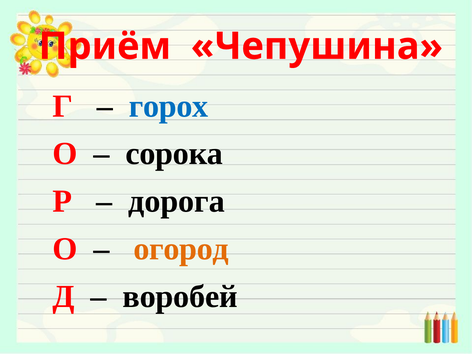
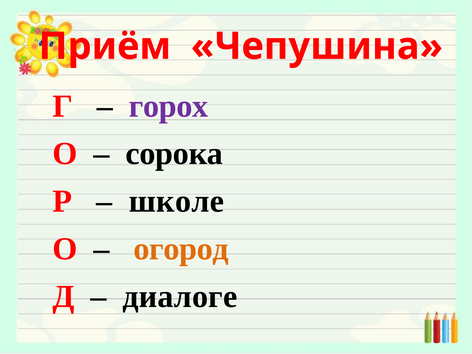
горох colour: blue -> purple
дорога: дорога -> школе
воробей: воробей -> диалоге
